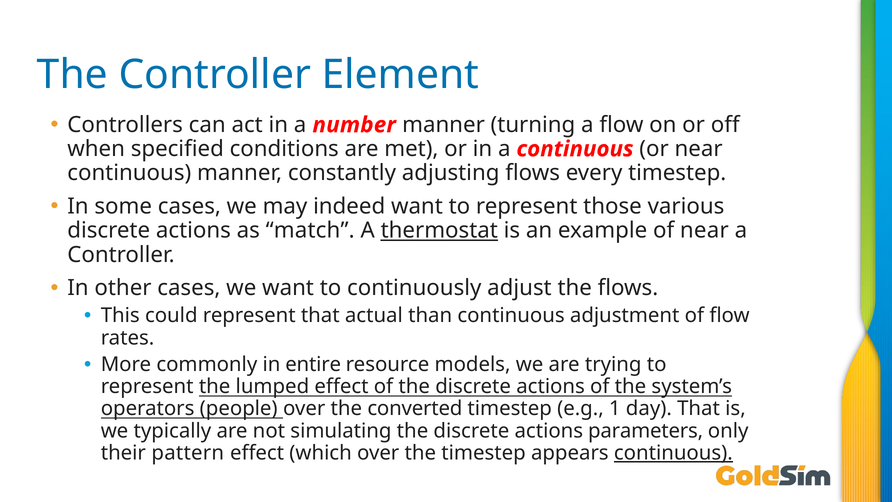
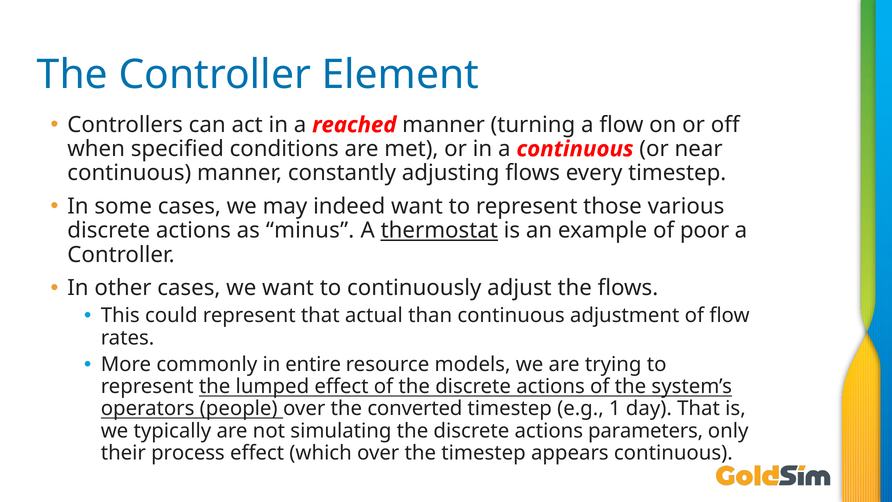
number: number -> reached
match: match -> minus
of near: near -> poor
pattern: pattern -> process
continuous at (673, 453) underline: present -> none
